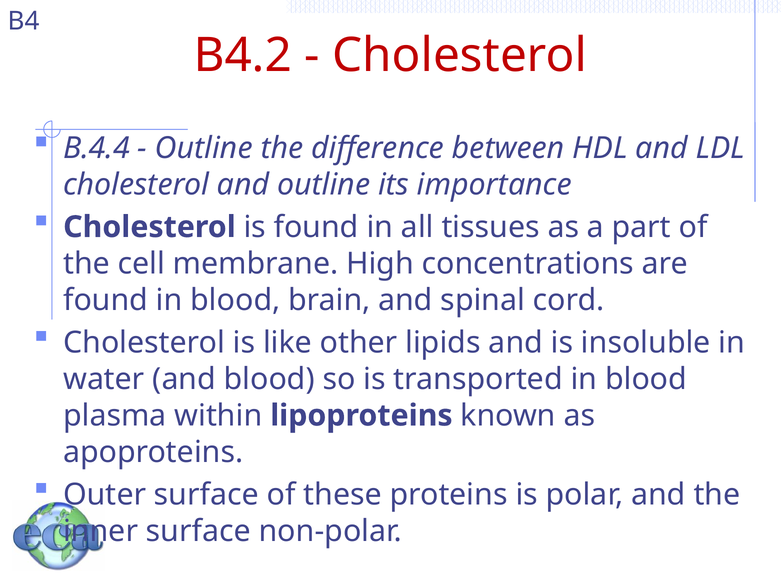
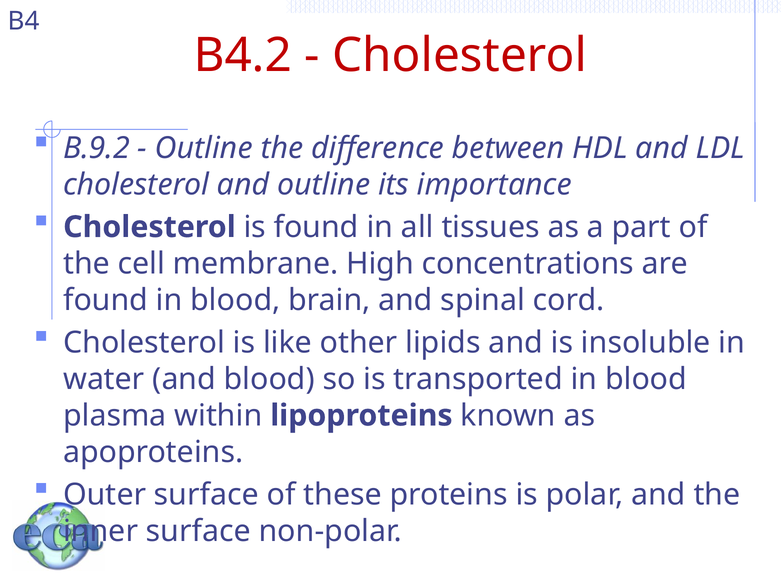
B.4.4: B.4.4 -> B.9.2
